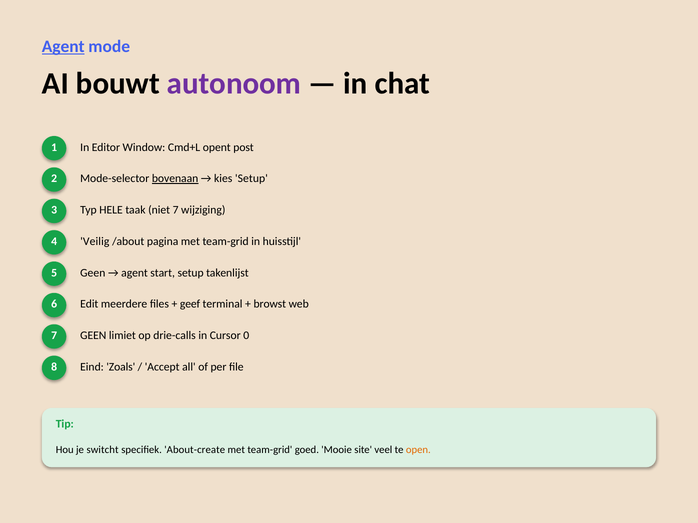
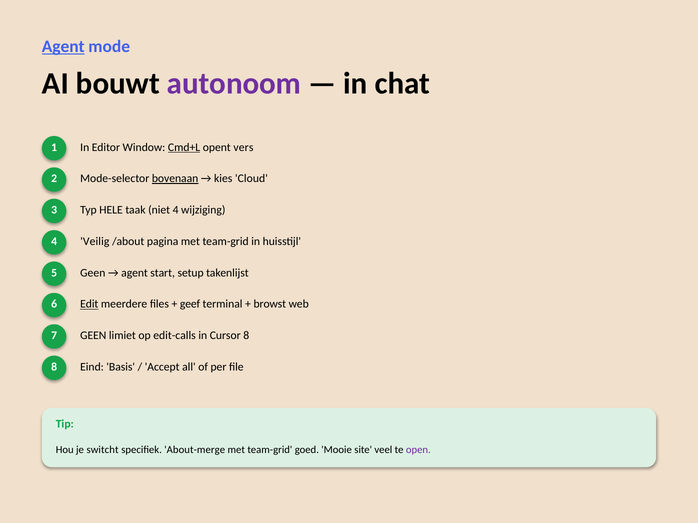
Cmd+L underline: none -> present
post: post -> vers
kies Setup: Setup -> Cloud
niet 7: 7 -> 4
Edit underline: none -> present
drie-calls: drie-calls -> edit-calls
Cursor 0: 0 -> 8
Zoals: Zoals -> Basis
About-create: About-create -> About-merge
open colour: orange -> purple
